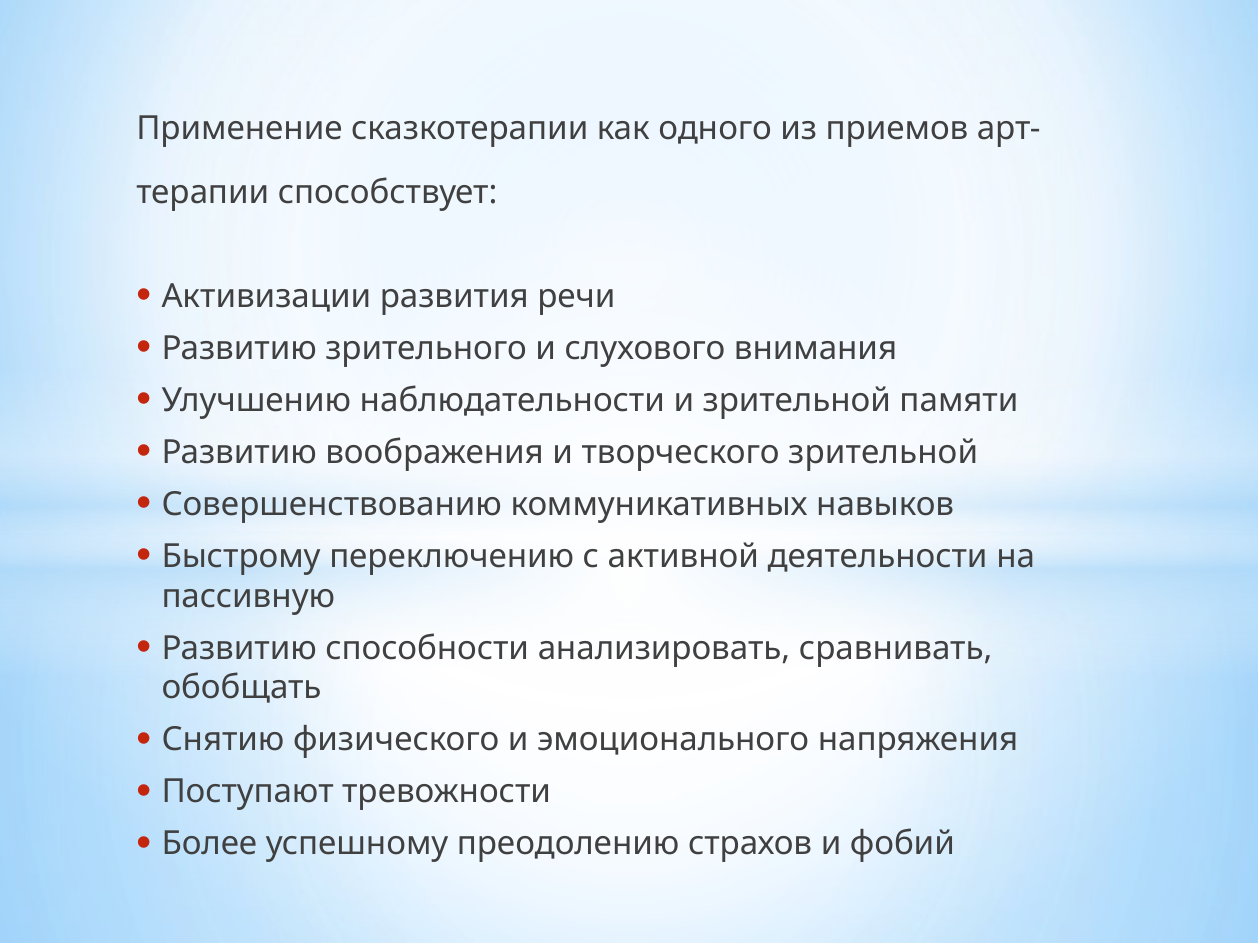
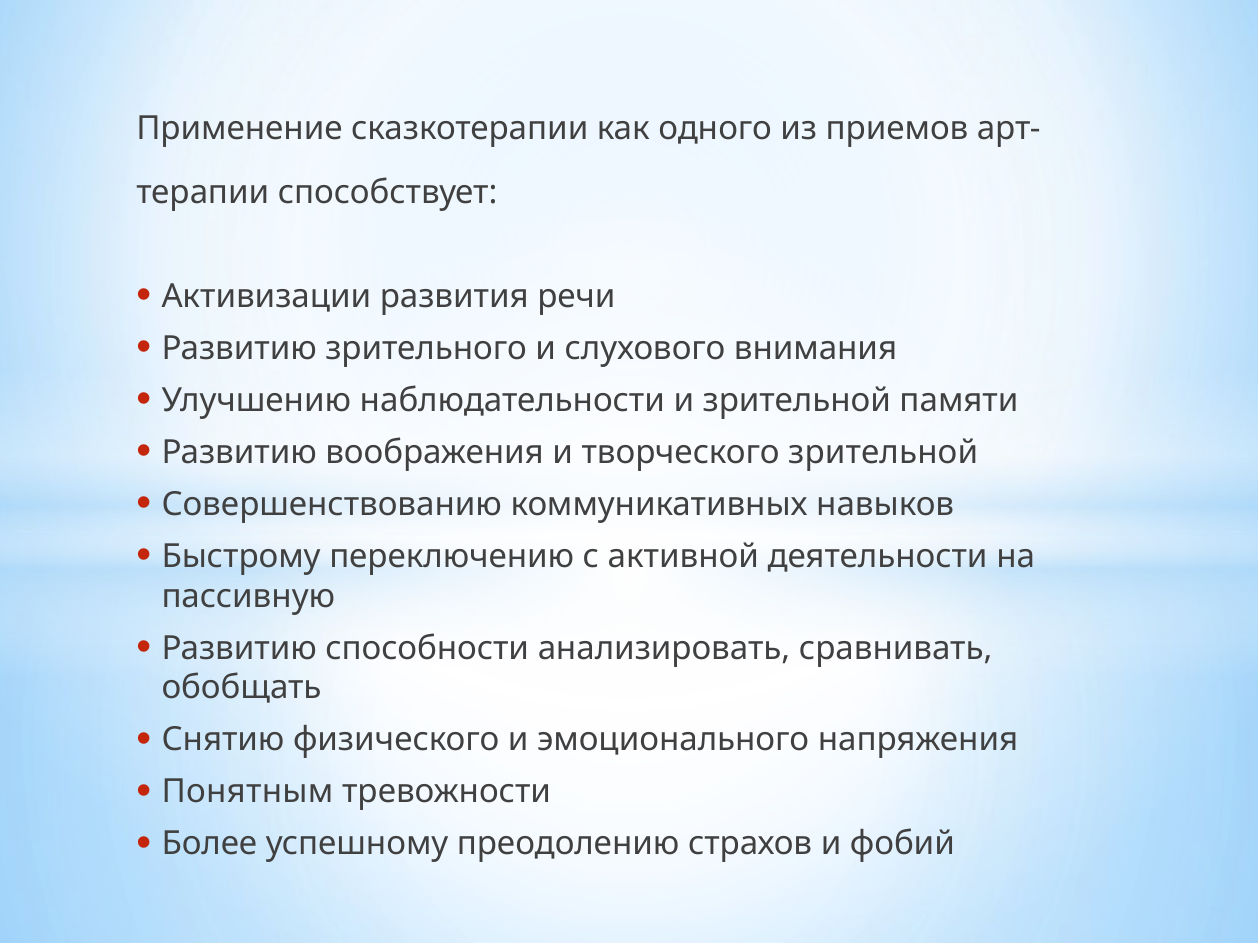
Поступают: Поступают -> Понятным
